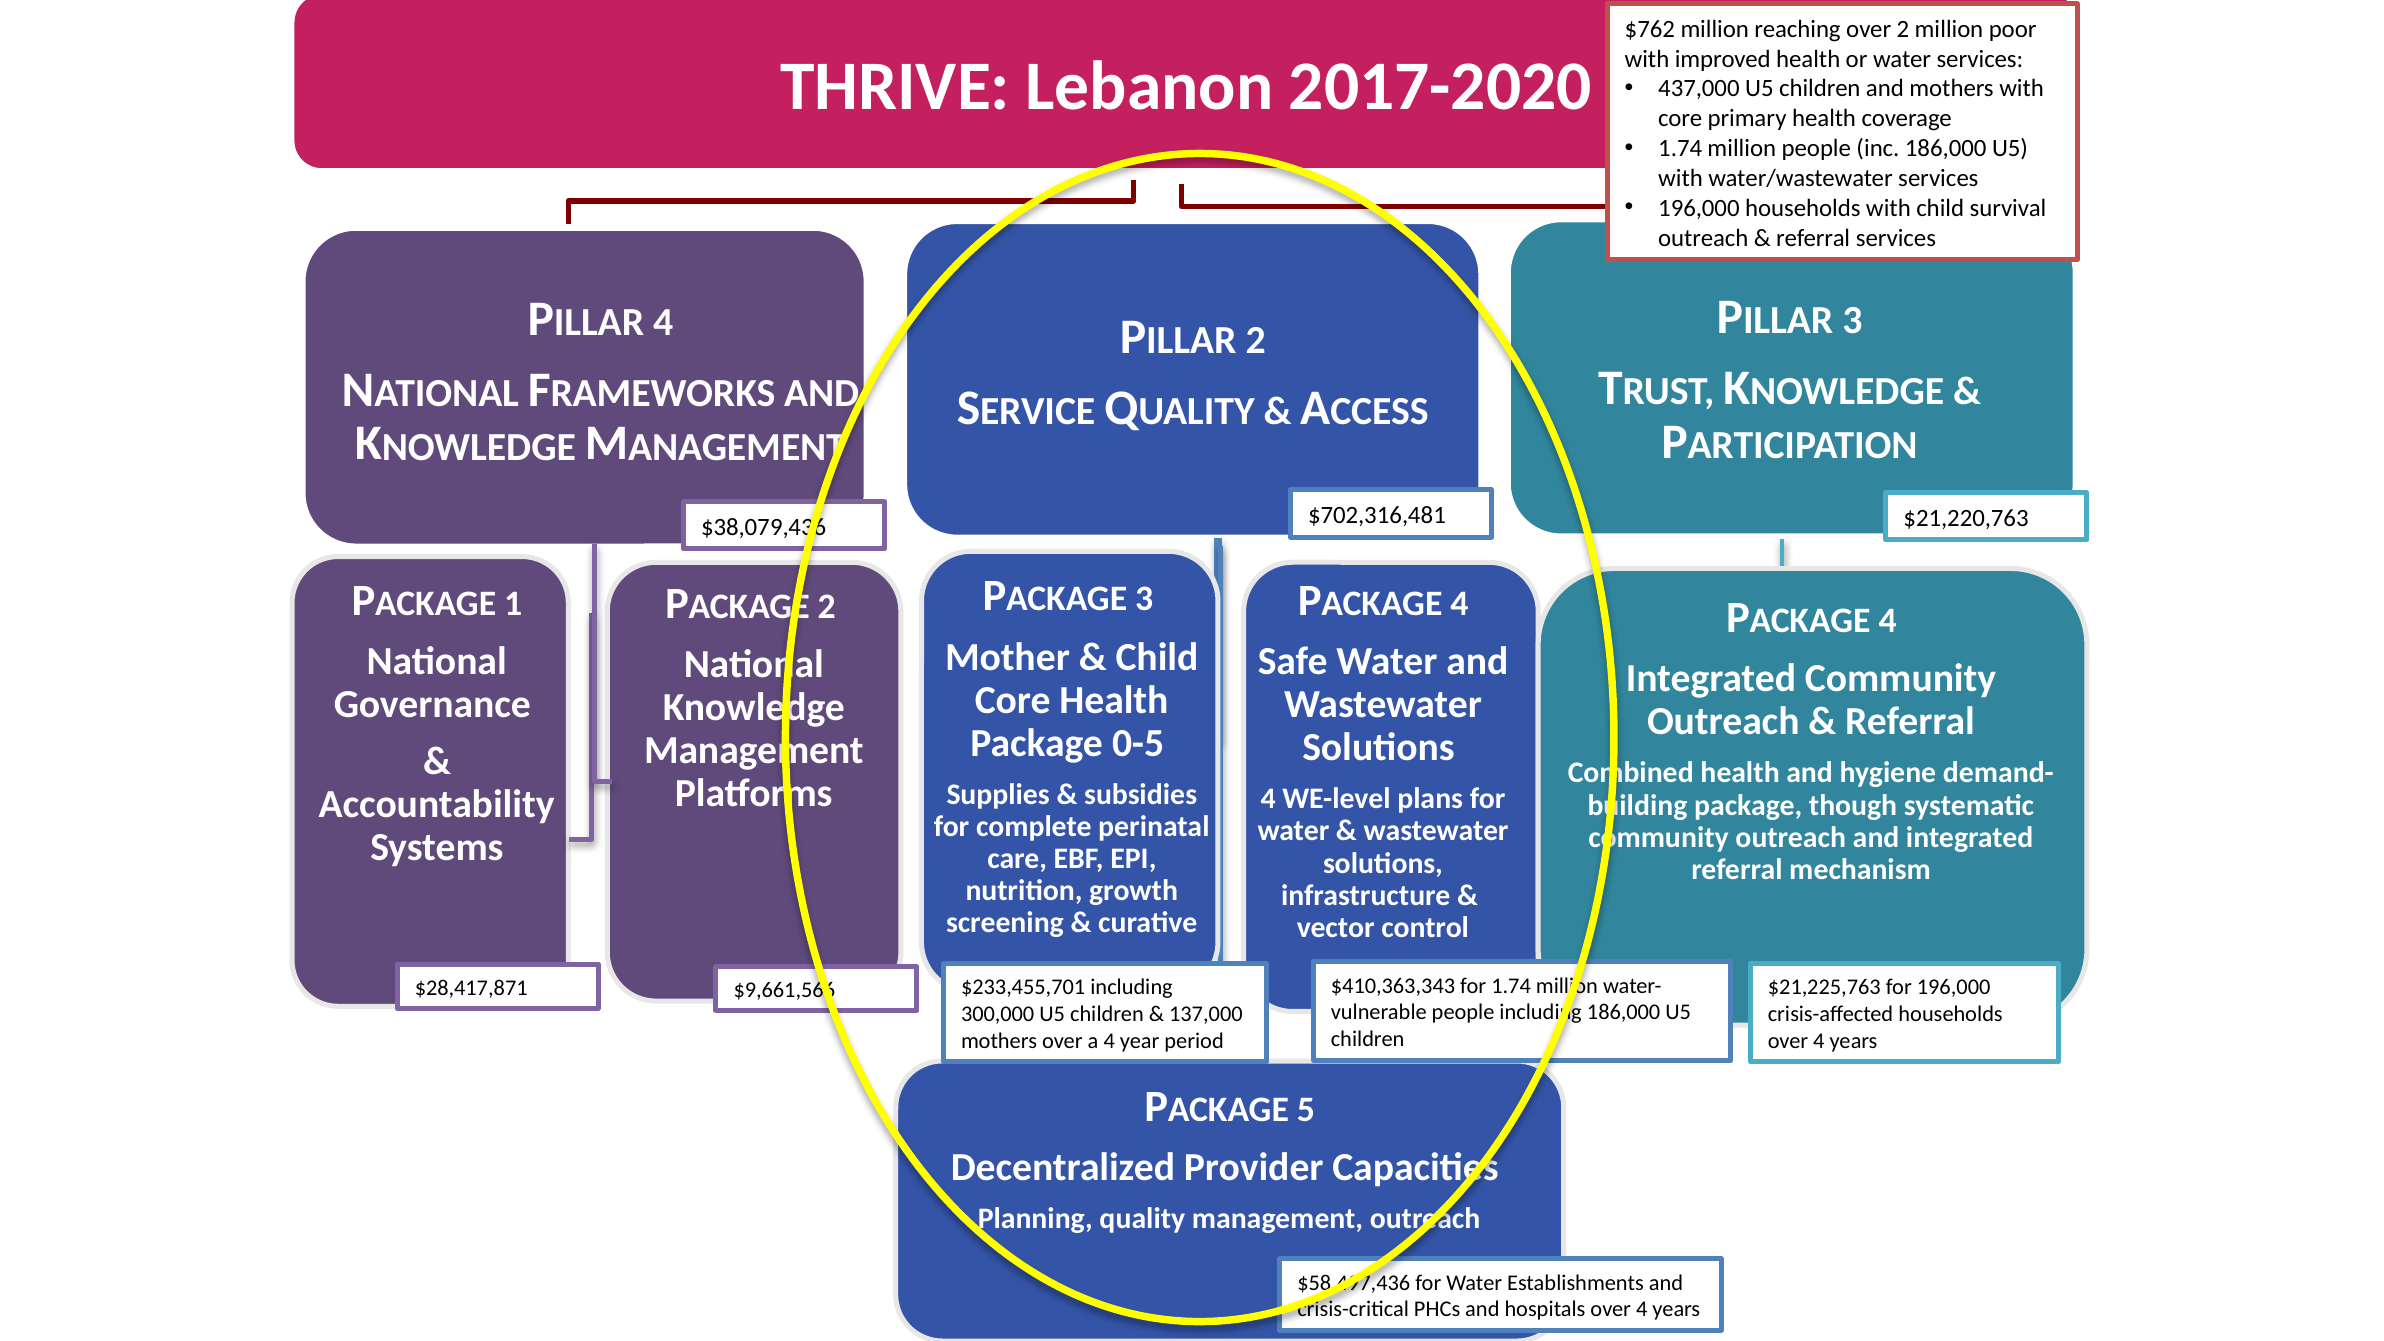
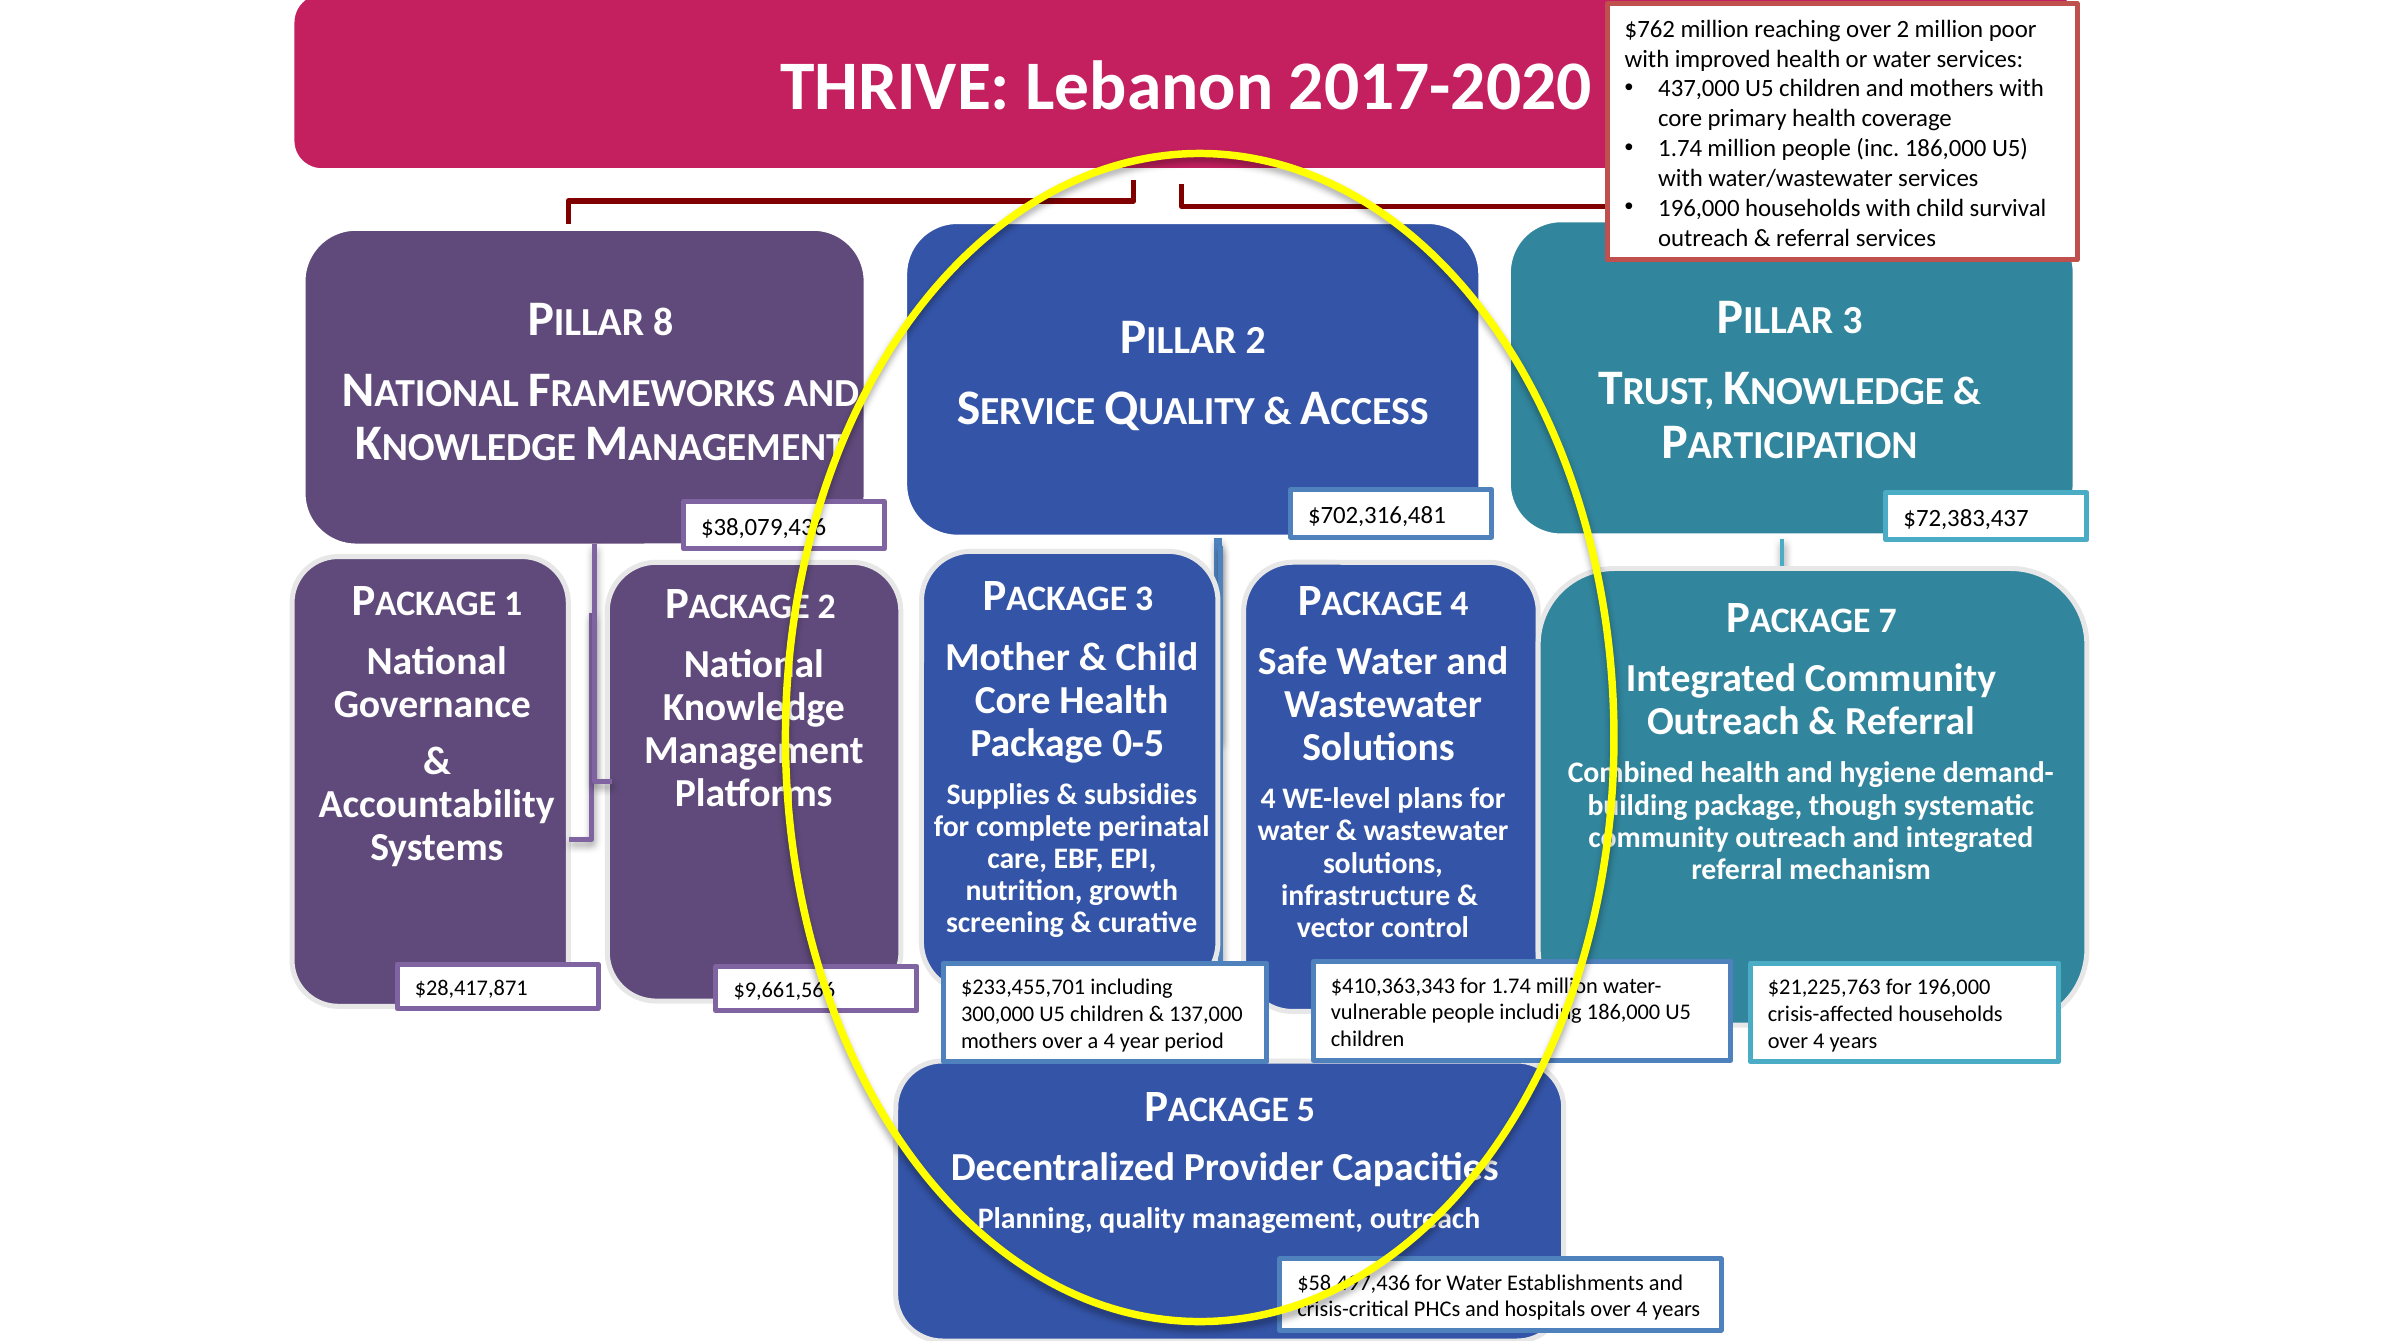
4 at (663, 322): 4 -> 8
$21,220,763: $21,220,763 -> $72,383,437
4 at (1888, 620): 4 -> 7
